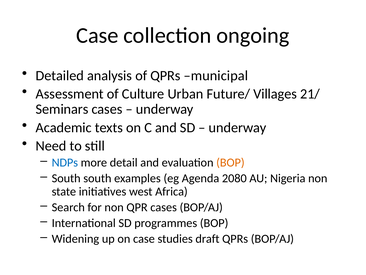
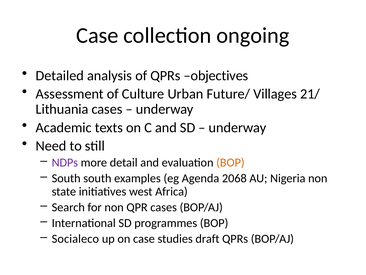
municipal: municipal -> objectives
Seminars: Seminars -> Lithuania
NDPs colour: blue -> purple
2080: 2080 -> 2068
Widening: Widening -> Socialeco
